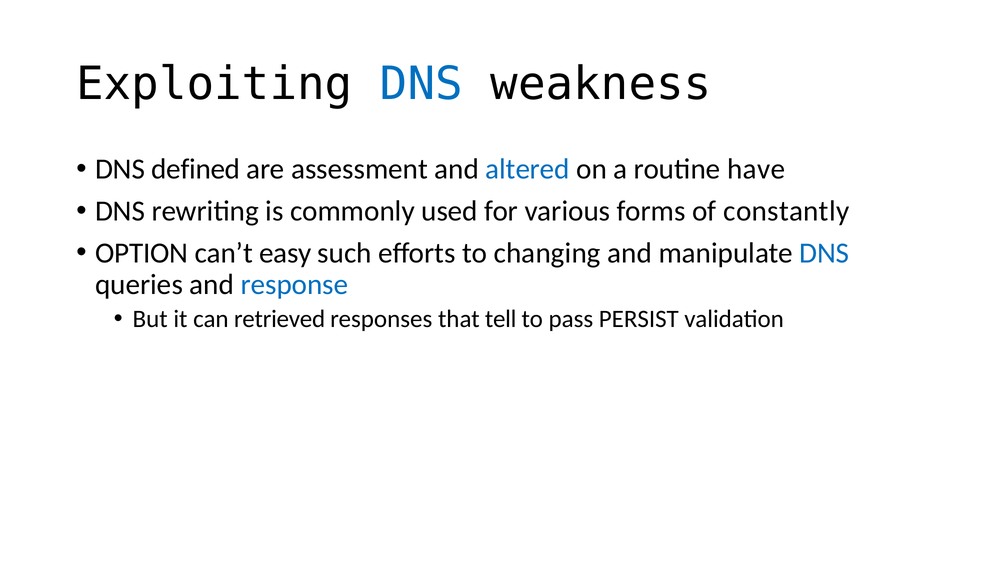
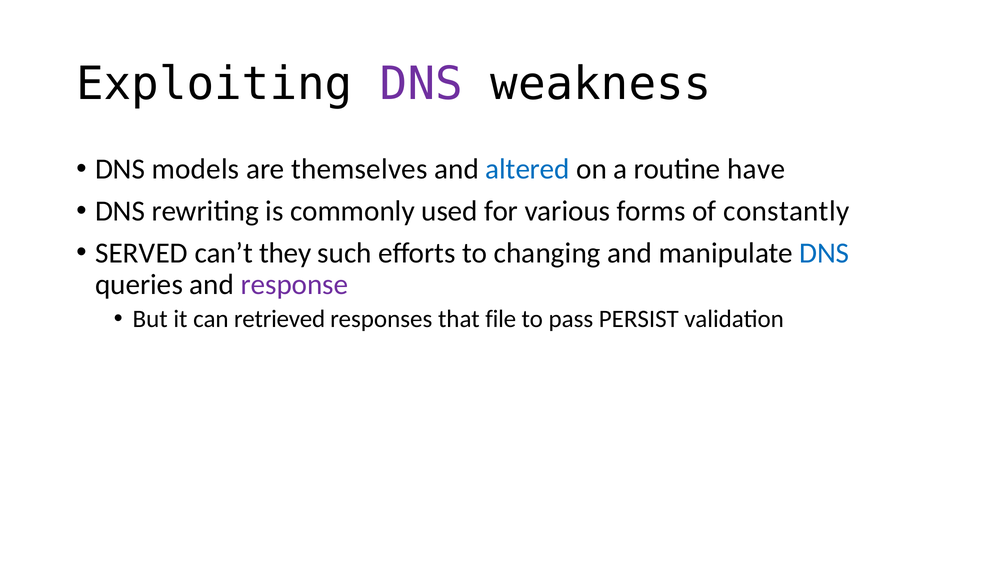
DNS at (421, 84) colour: blue -> purple
defined: defined -> models
assessment: assessment -> themselves
OPTION: OPTION -> SERVED
easy: easy -> they
response colour: blue -> purple
tell: tell -> file
